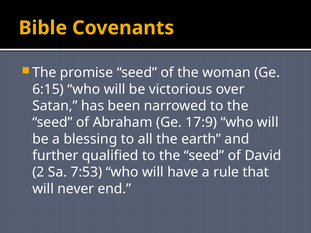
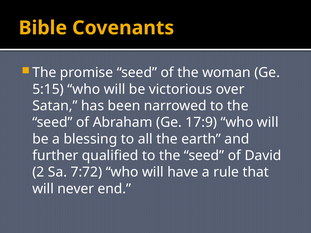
6:15: 6:15 -> 5:15
7:53: 7:53 -> 7:72
